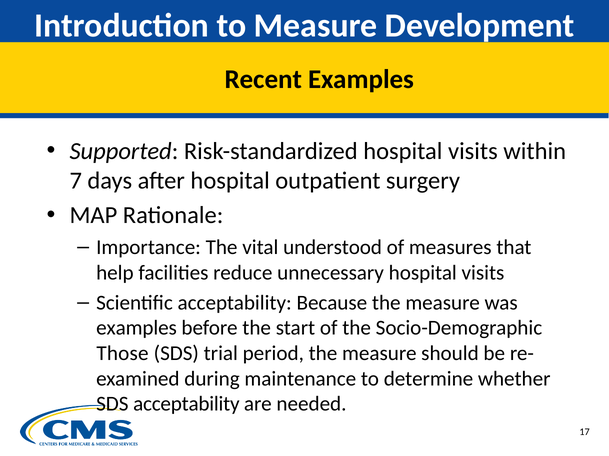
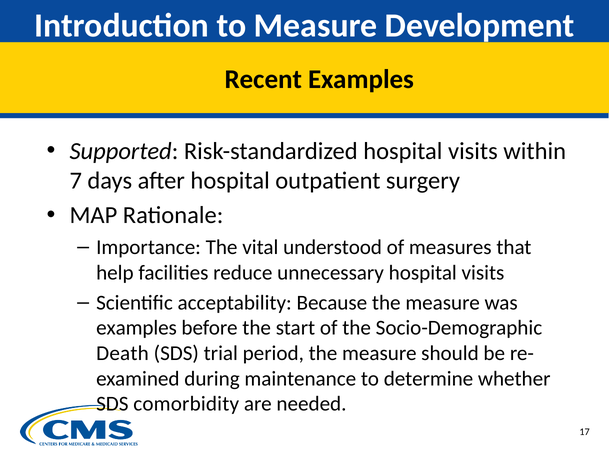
Those: Those -> Death
SDS acceptability: acceptability -> comorbidity
